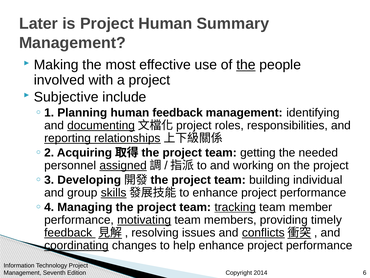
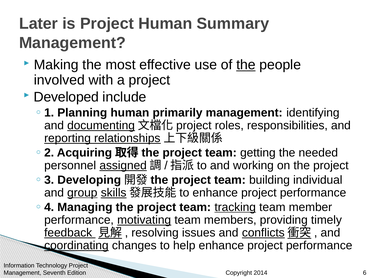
Subjective: Subjective -> Developed
human feedback: feedback -> primarily
group underline: none -> present
